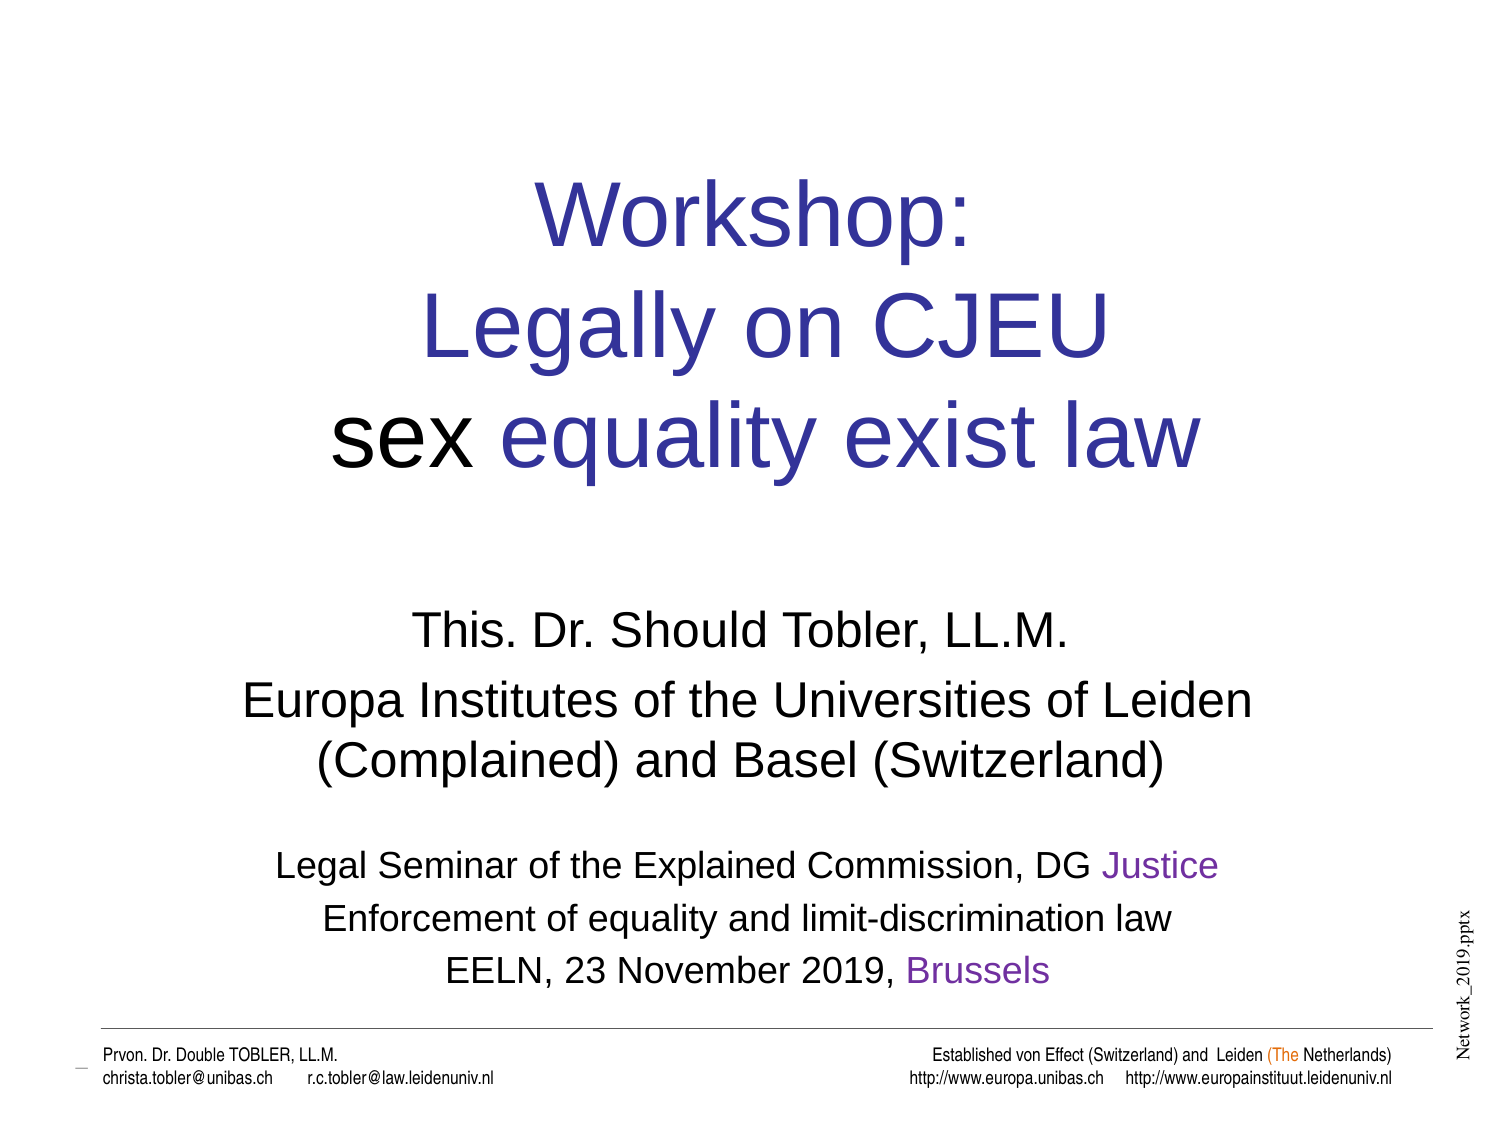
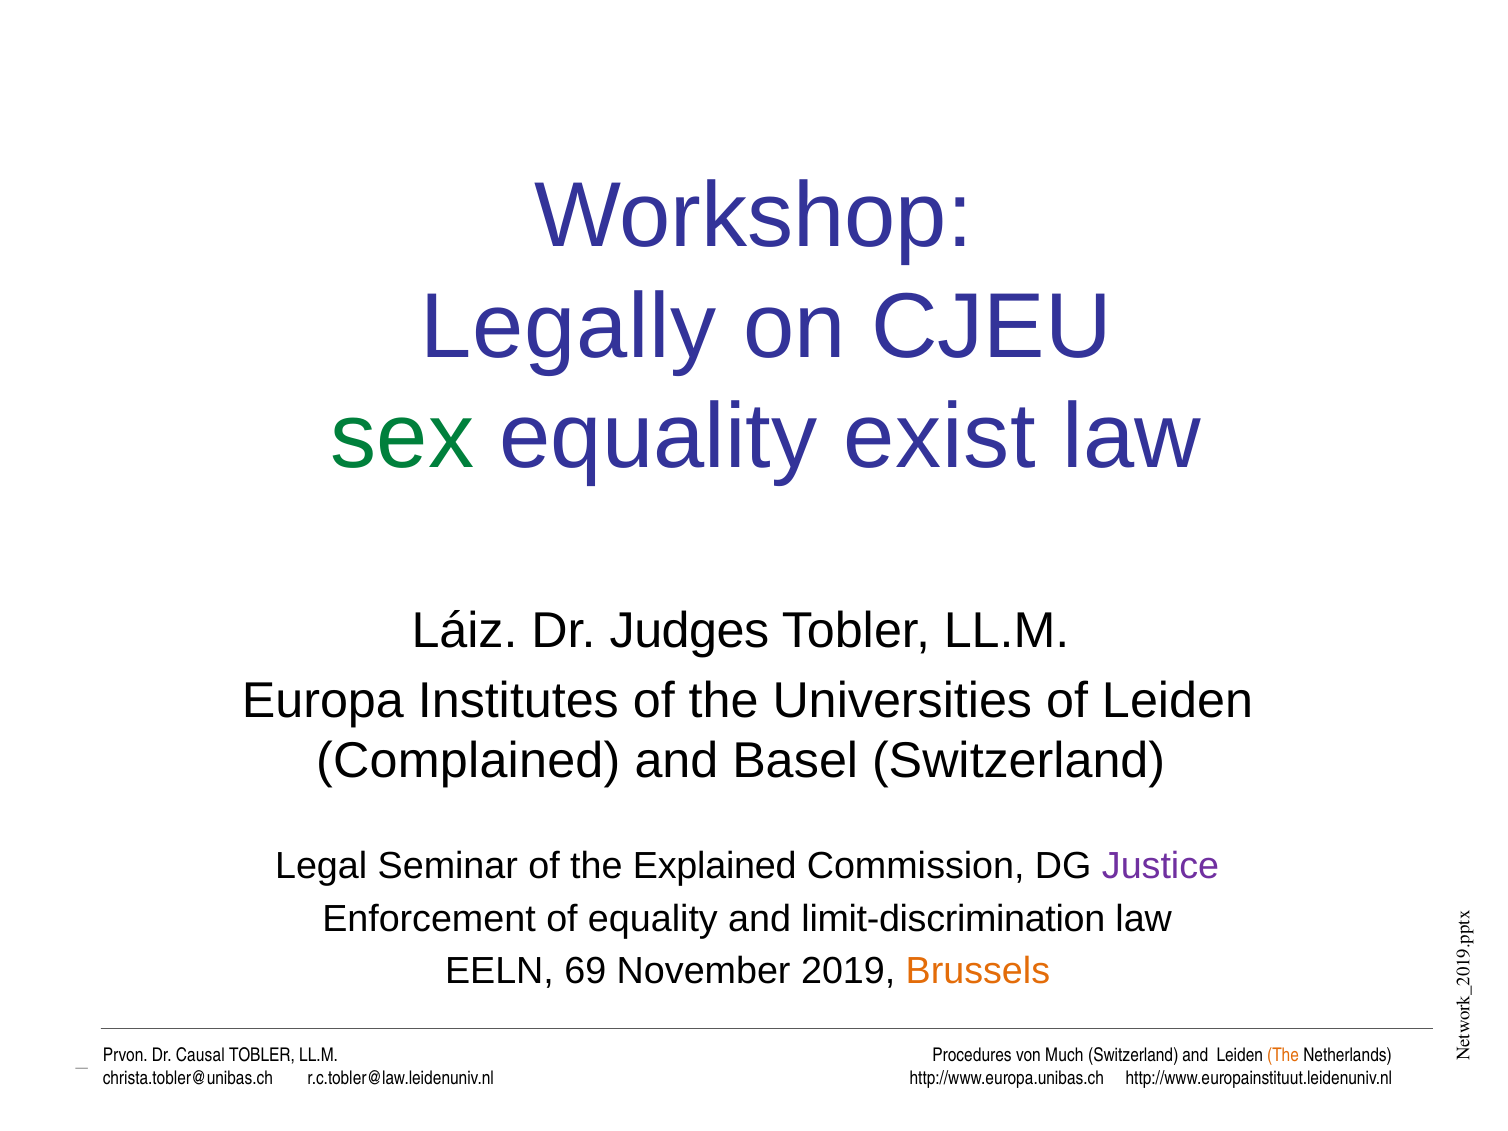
sex colour: black -> green
This: This -> Láiz
Should: Should -> Judges
23: 23 -> 69
Brussels colour: purple -> orange
Double: Double -> Causal
Established: Established -> Procedures
Effect: Effect -> Much
